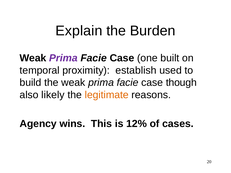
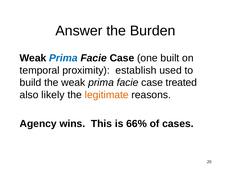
Explain: Explain -> Answer
Prima at (63, 58) colour: purple -> blue
though: though -> treated
12%: 12% -> 66%
